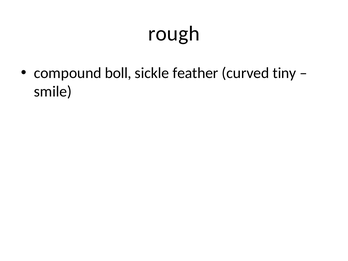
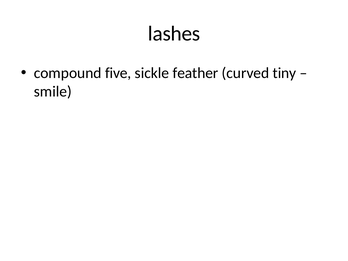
rough: rough -> lashes
boll: boll -> five
